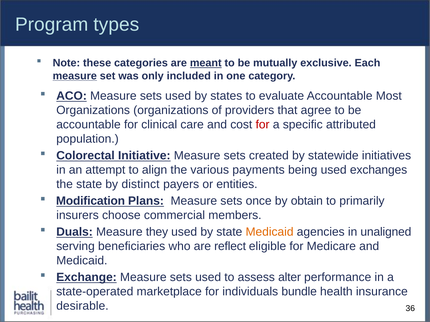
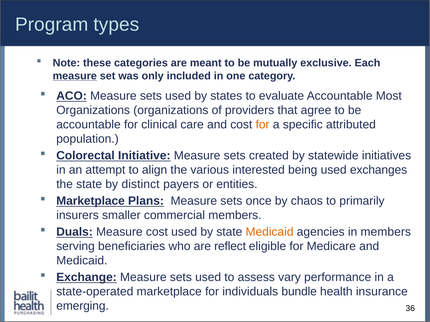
meant underline: present -> none
for at (263, 125) colour: red -> orange
payments: payments -> interested
Modification at (91, 201): Modification -> Marketplace
obtain: obtain -> chaos
choose: choose -> smaller
Measure they: they -> cost
in unaligned: unaligned -> members
alter: alter -> vary
desirable: desirable -> emerging
